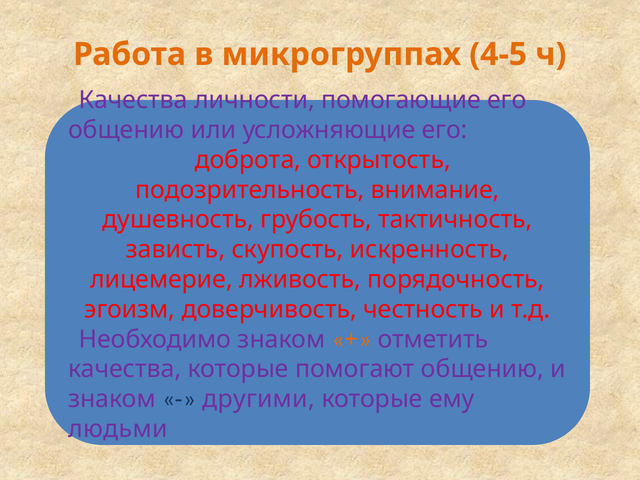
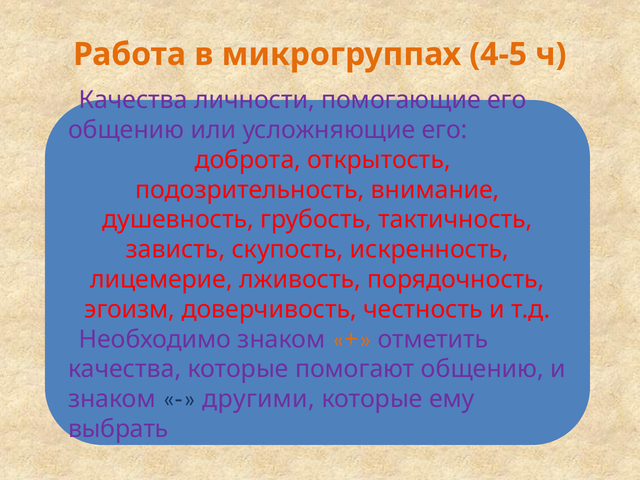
людьми: людьми -> выбрать
